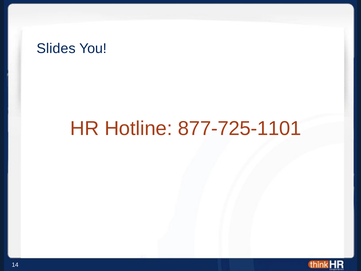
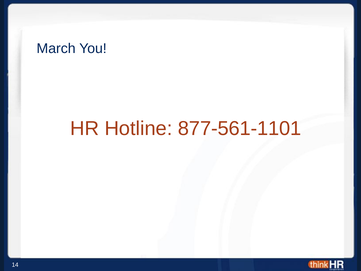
Slides: Slides -> March
877-725-1101: 877-725-1101 -> 877-561-1101
